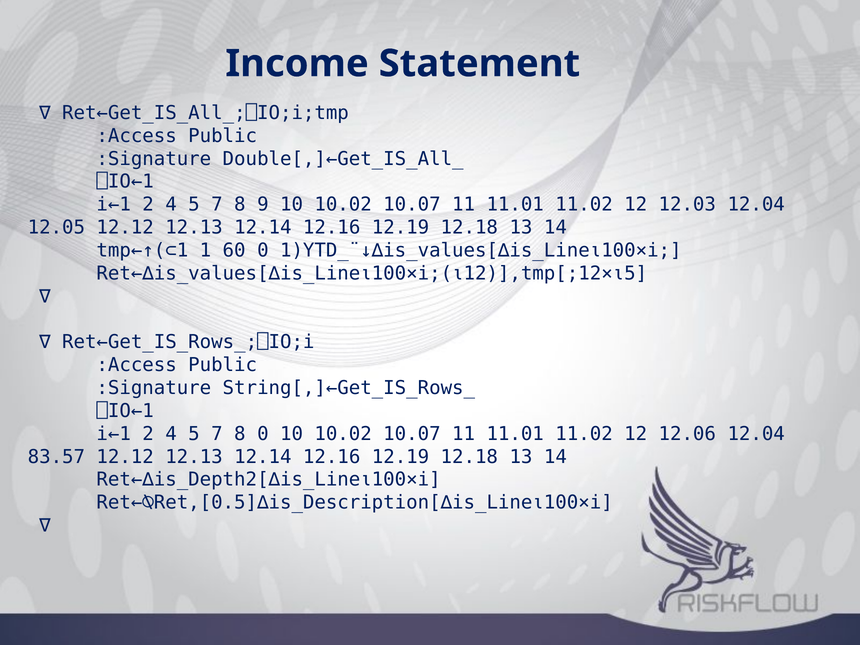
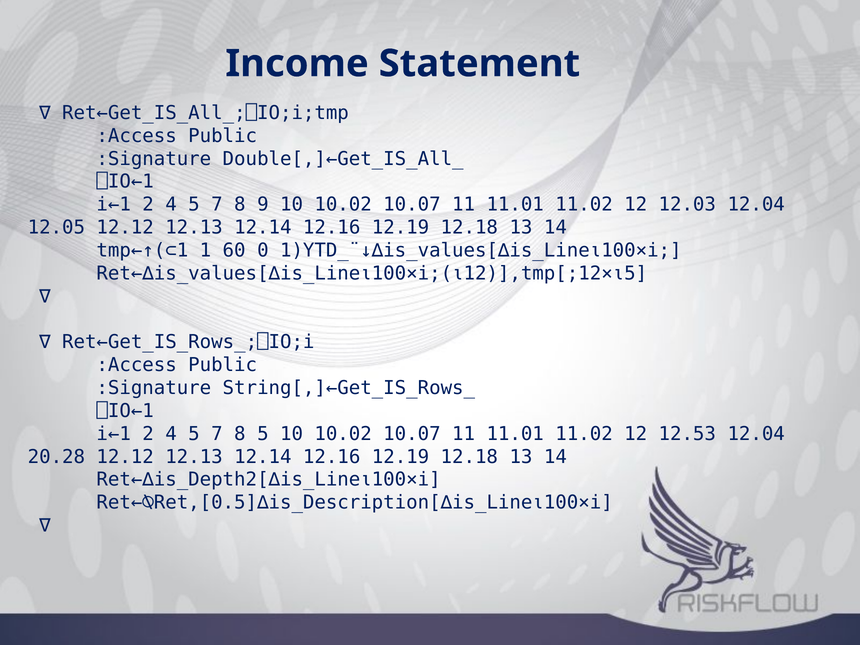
8 0: 0 -> 5
12.06: 12.06 -> 12.53
83.57: 83.57 -> 20.28
